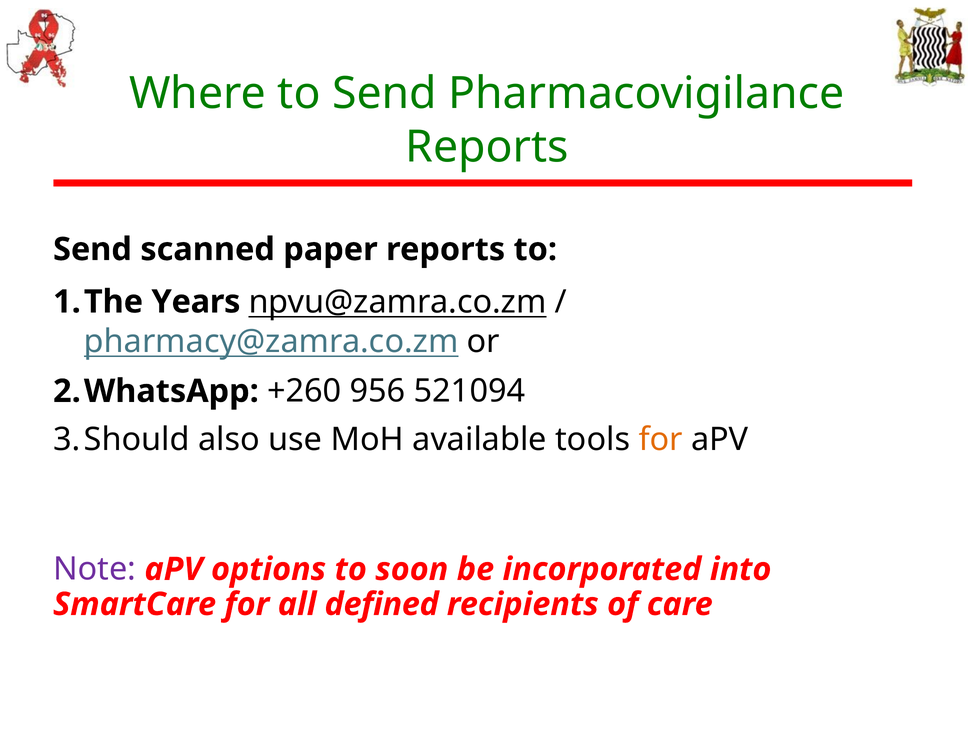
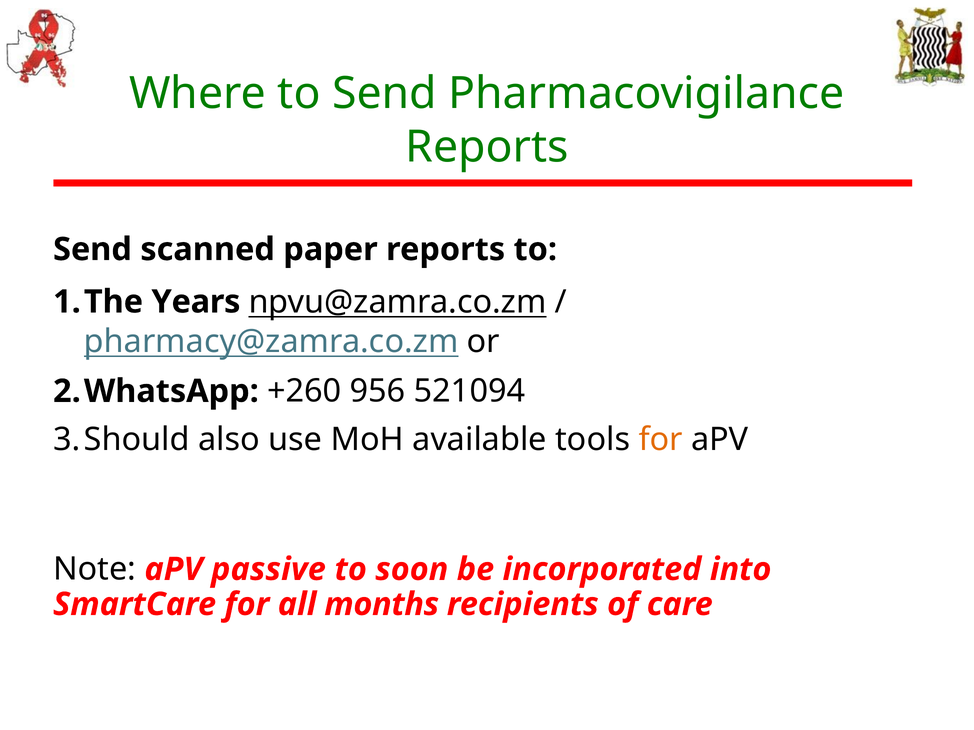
Note colour: purple -> black
options: options -> passive
defined: defined -> months
